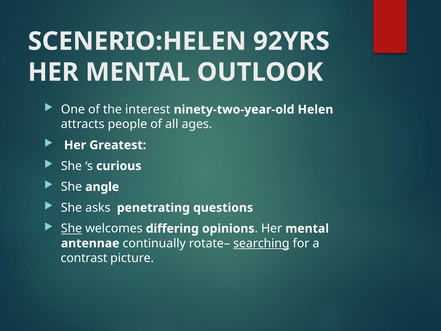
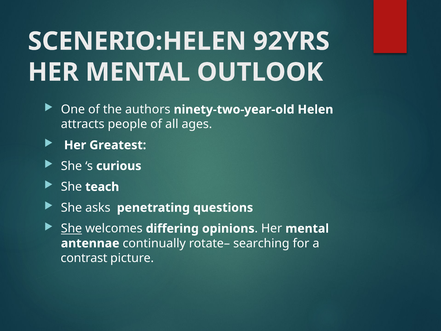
interest: interest -> authors
angle: angle -> teach
searching underline: present -> none
